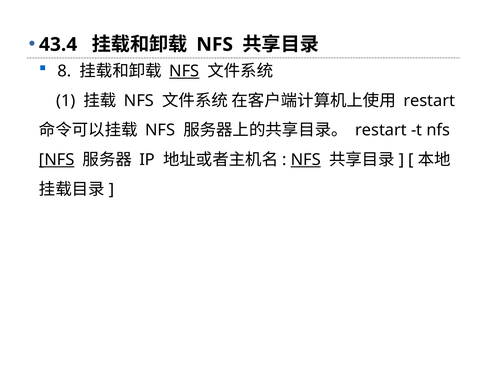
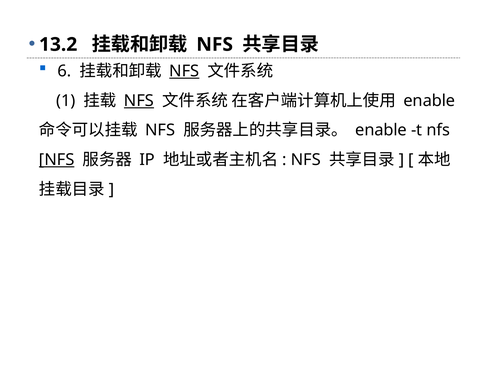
43.4: 43.4 -> 13.2
8: 8 -> 6
NFS at (139, 101) underline: none -> present
restart at (429, 101): restart -> enable
restart at (381, 130): restart -> enable
NFS at (306, 160) underline: present -> none
